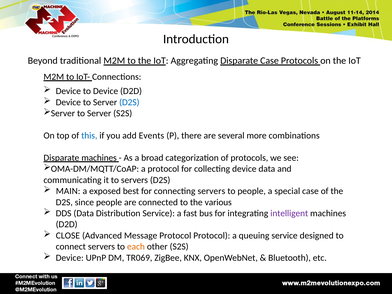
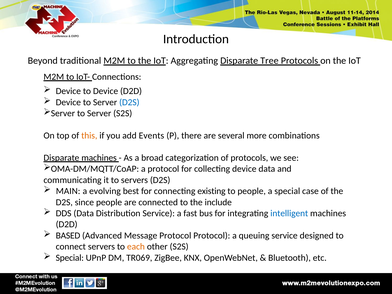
Disparate Case: Case -> Tree
this colour: blue -> orange
exposed: exposed -> evolving
connecting servers: servers -> existing
various: various -> include
intelligent colour: purple -> blue
CLOSE: CLOSE -> BASED
Device at (70, 258): Device -> Special
